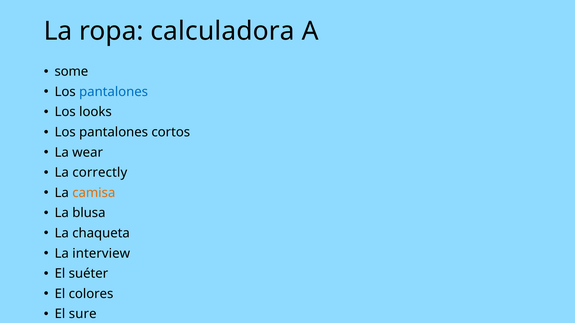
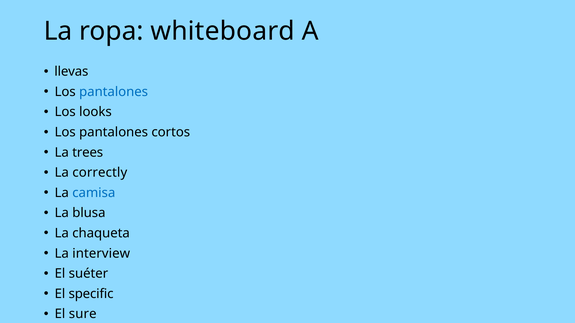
calculadora: calculadora -> whiteboard
some: some -> llevas
wear: wear -> trees
camisa colour: orange -> blue
colores: colores -> specific
